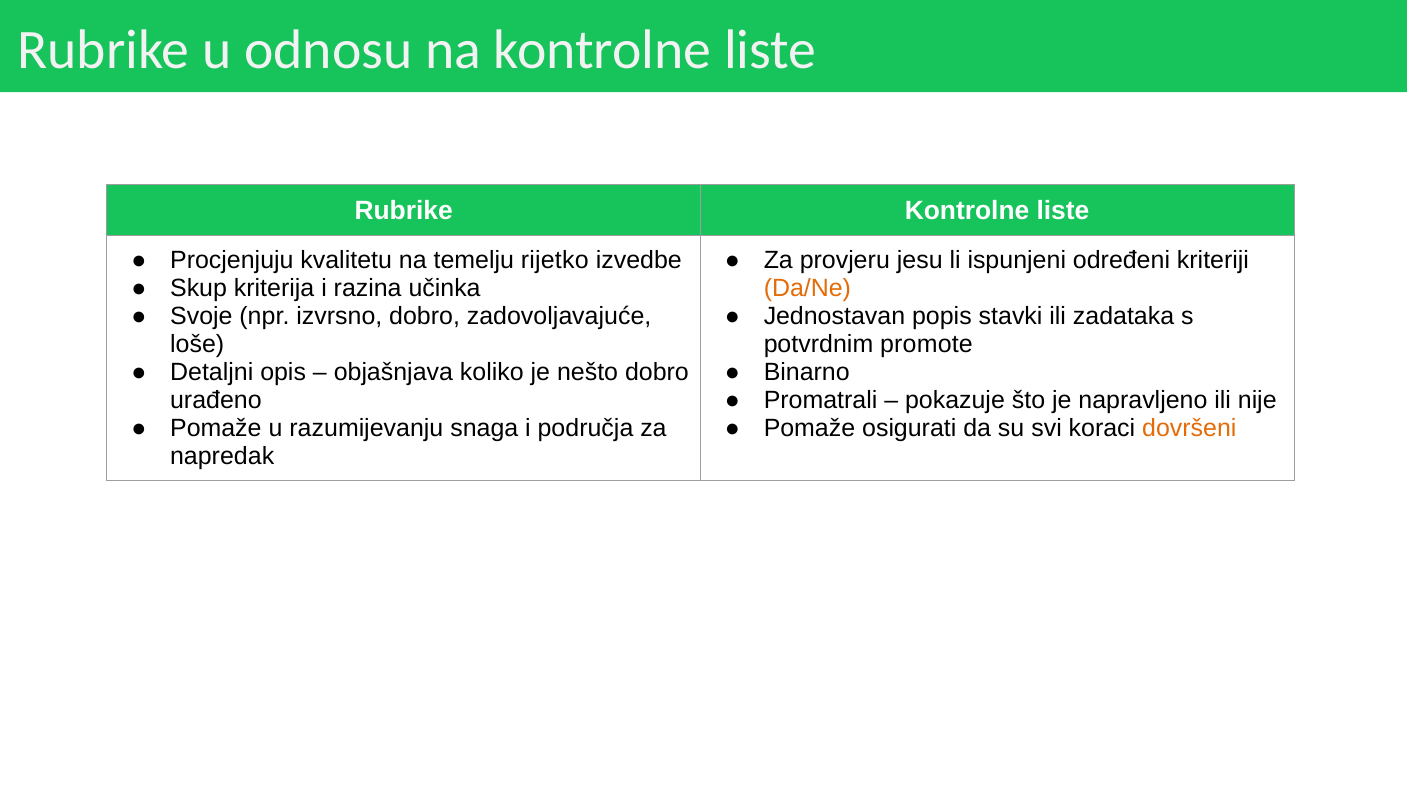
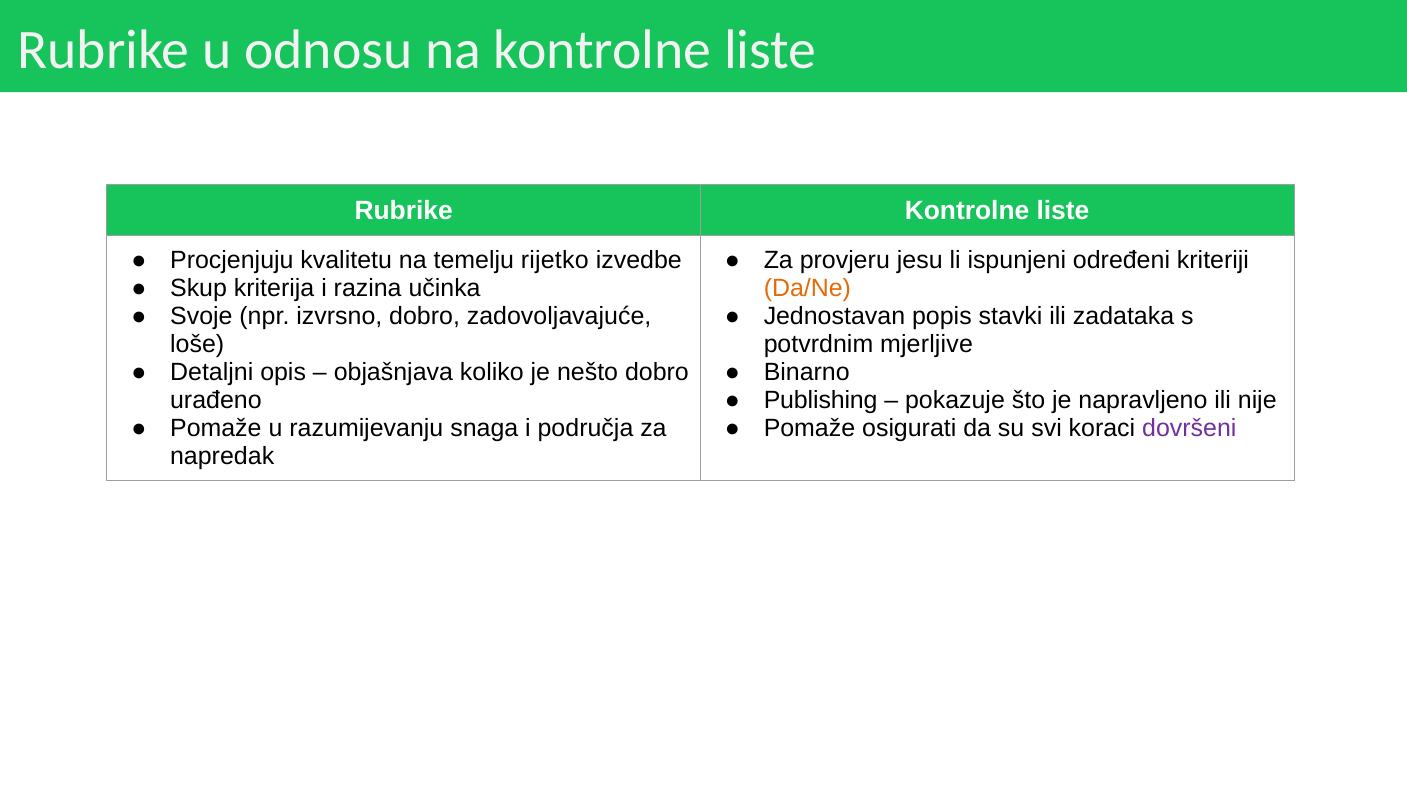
promote: promote -> mjerljive
Promatrali: Promatrali -> Publishing
dovršeni colour: orange -> purple
